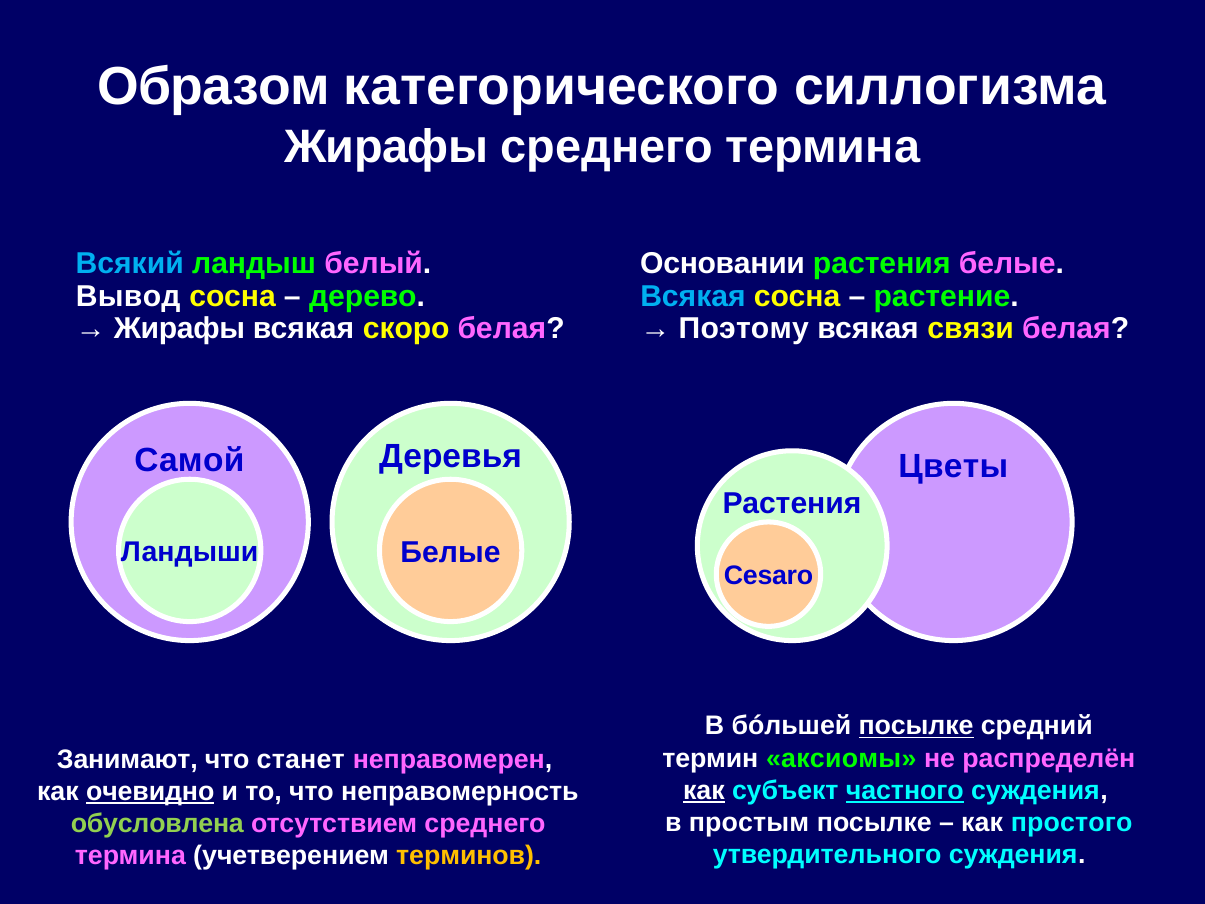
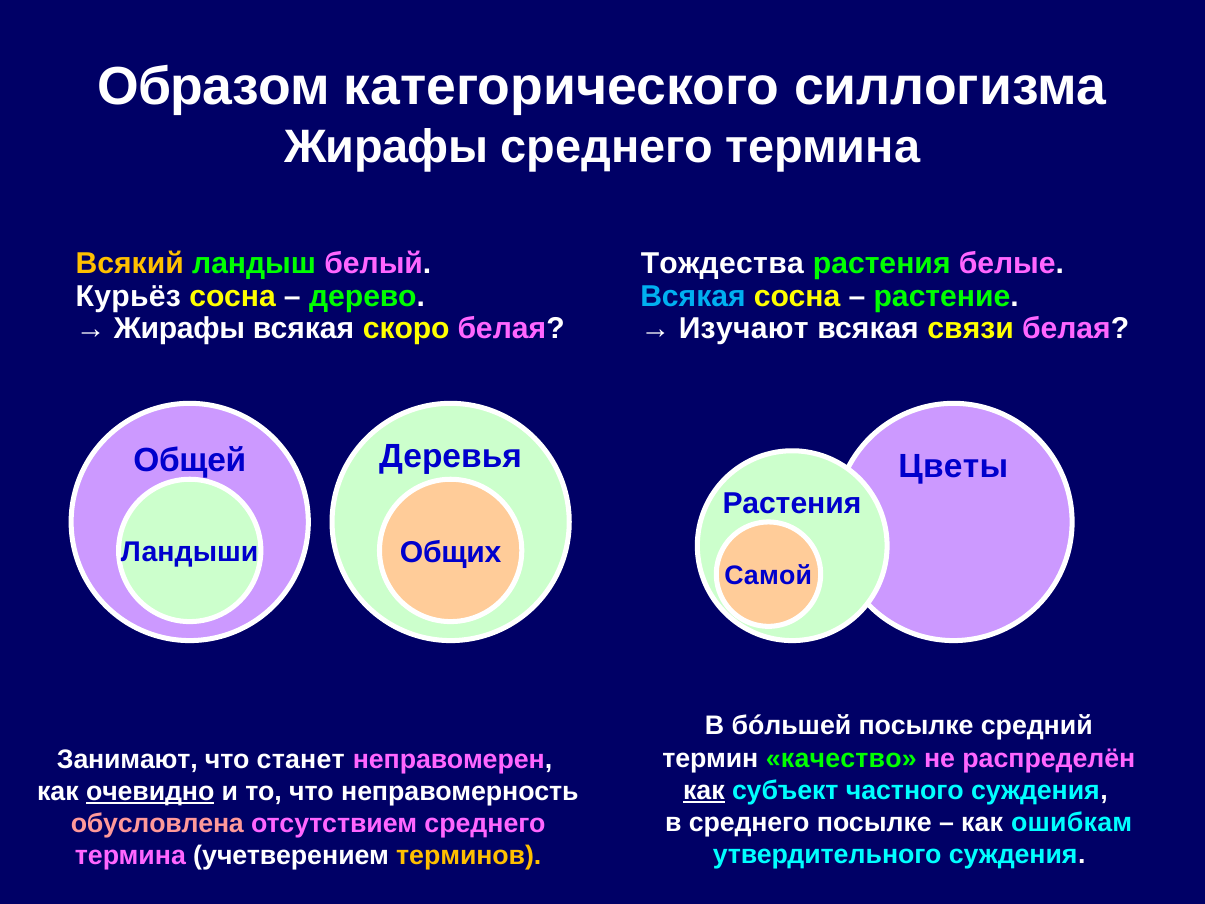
Всякий colour: light blue -> yellow
Основании: Основании -> Тождества
Вывод: Вывод -> Курьёз
Поэтому: Поэтому -> Изучают
Самой: Самой -> Общей
Белые at (450, 552): Белые -> Общих
Cesaro: Cesaro -> Самой
посылке at (916, 726) underline: present -> none
аксиомы: аксиомы -> качество
частного underline: present -> none
в простым: простым -> среднего
простого: простого -> ошибкам
обусловлена colour: light green -> pink
